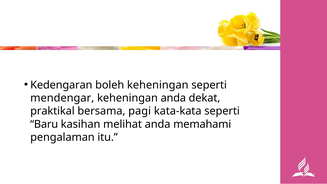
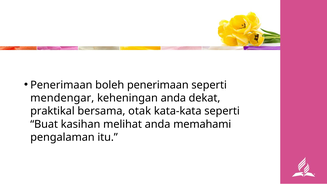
Kedengaran at (61, 85): Kedengaran -> Penerimaan
boleh keheningan: keheningan -> penerimaan
pagi: pagi -> otak
Baru: Baru -> Buat
